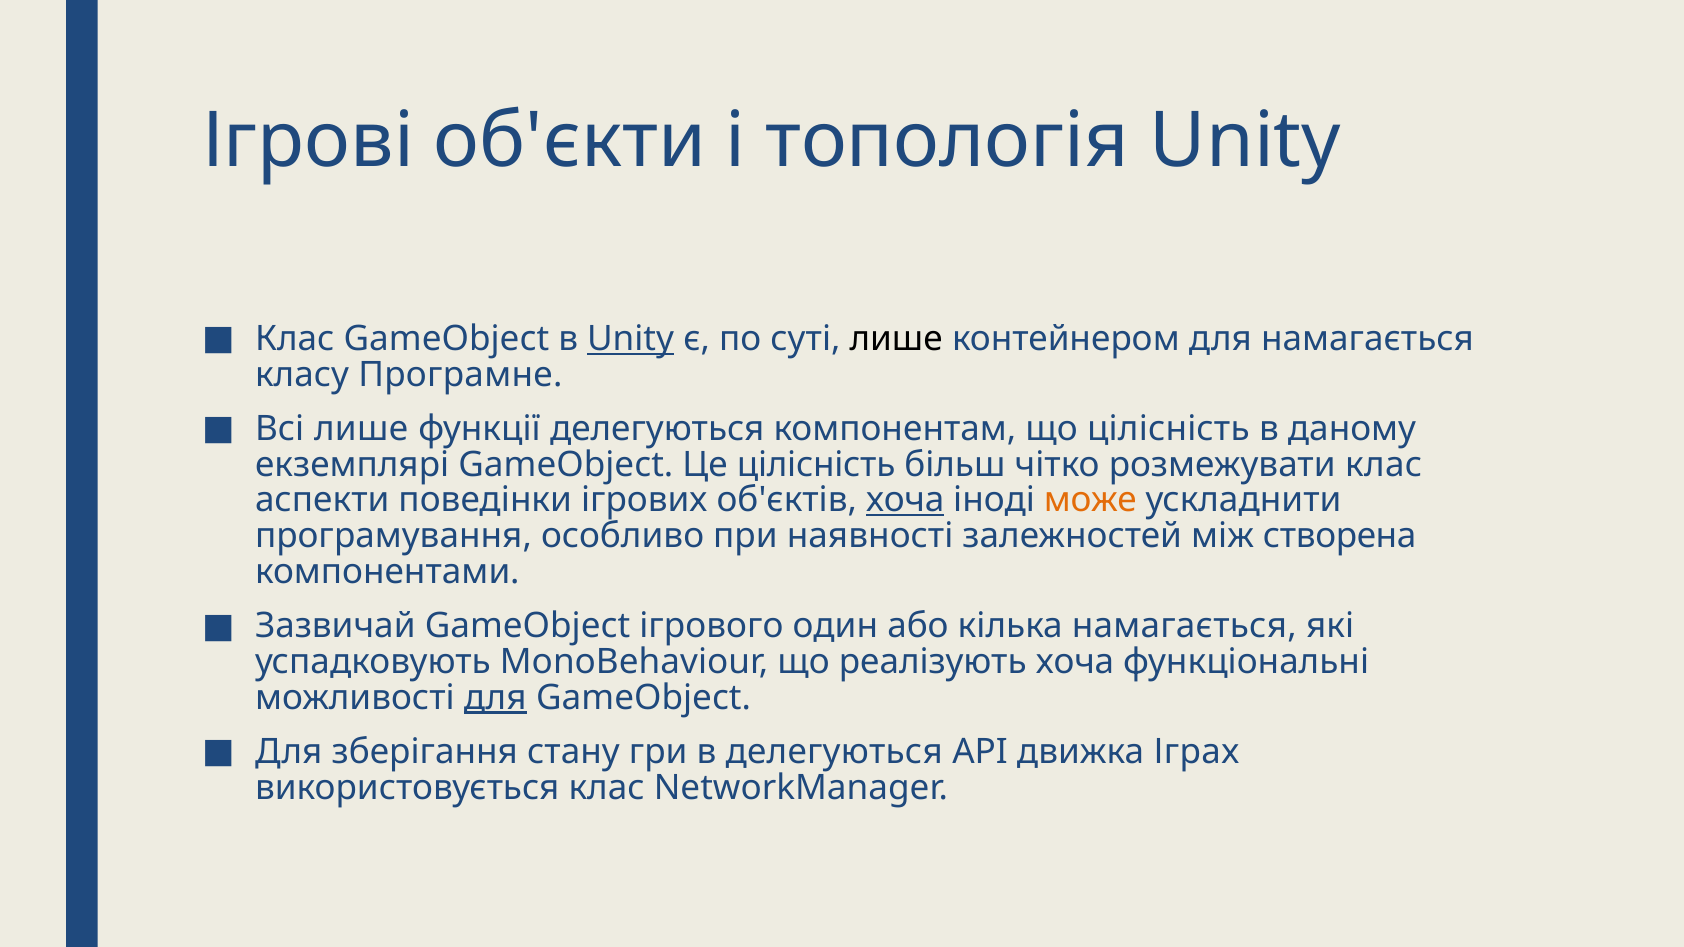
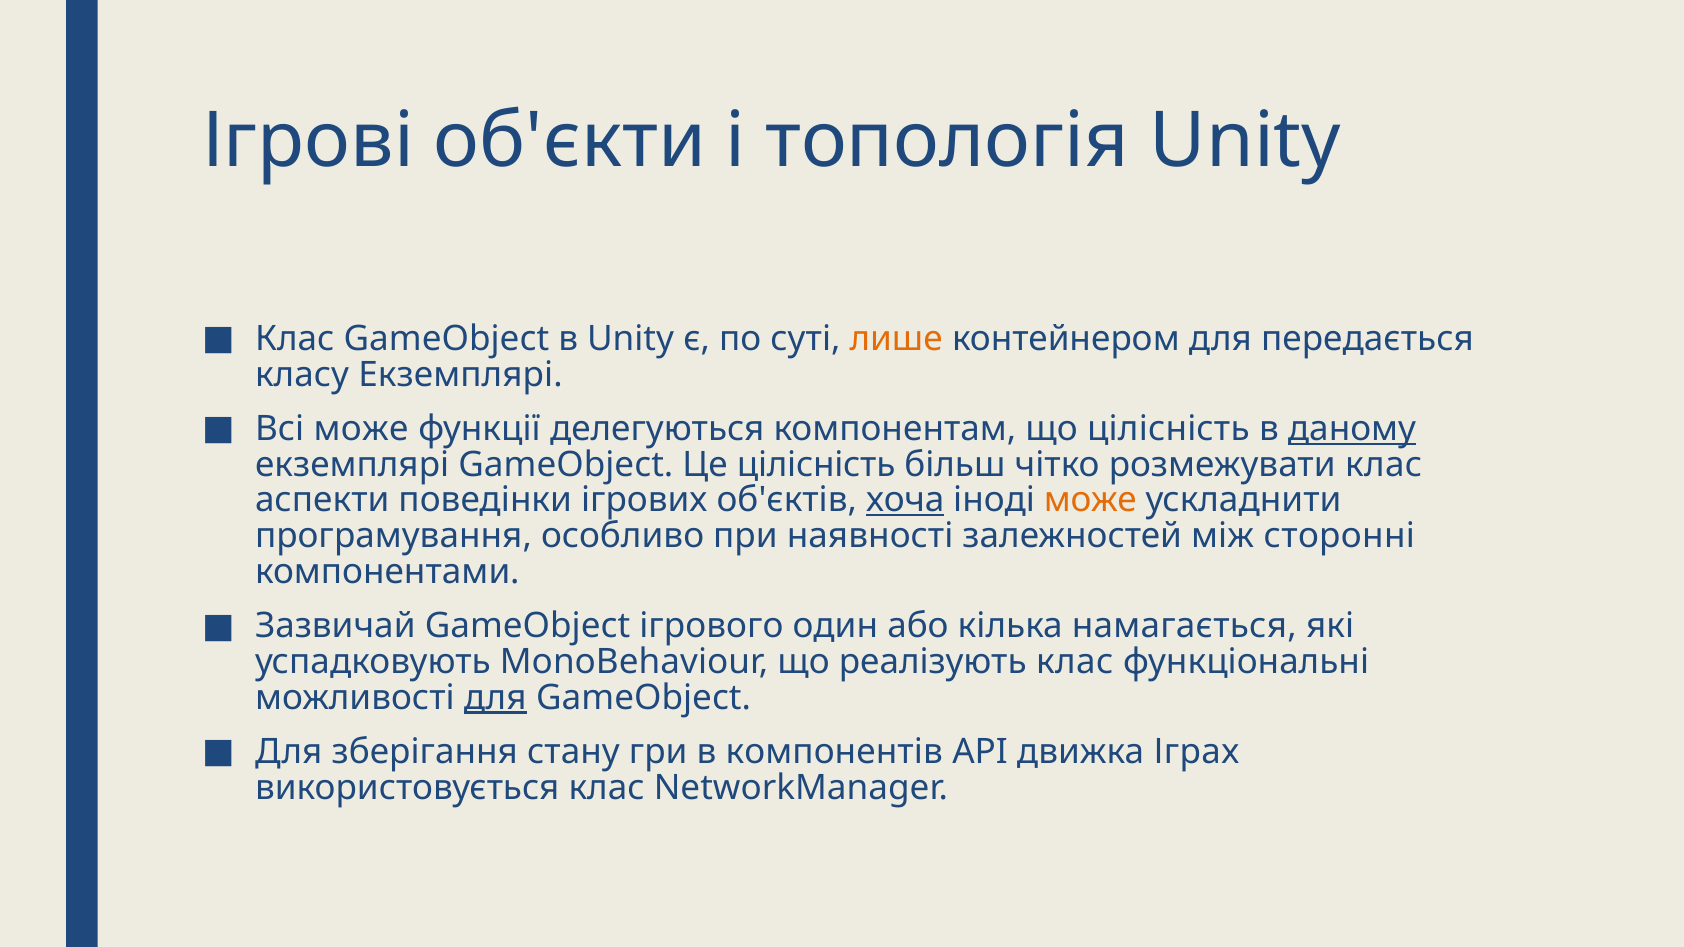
Unity at (631, 339) underline: present -> none
лише at (896, 339) colour: black -> orange
для намагається: намагається -> передається
класу Програмне: Програмне -> Екземплярі
Всі лише: лише -> може
даному underline: none -> present
створена: створена -> сторонні
реалізують хоча: хоча -> клас
в делегуються: делегуються -> компонентів
